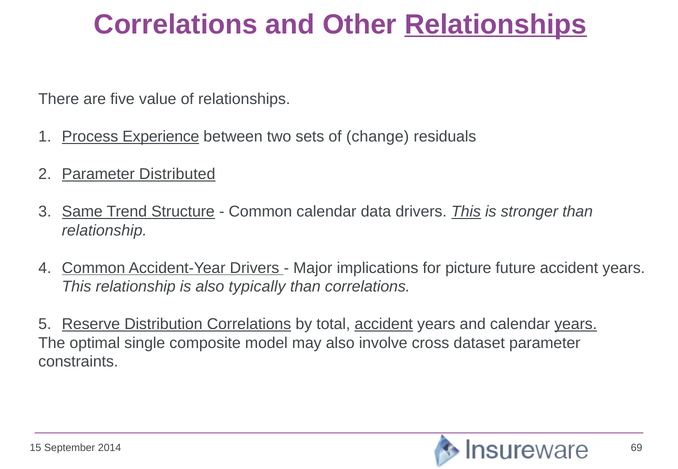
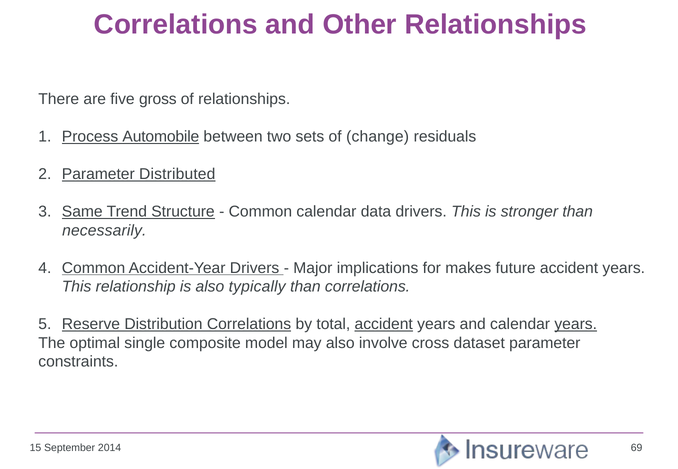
Relationships at (496, 24) underline: present -> none
value: value -> gross
Experience: Experience -> Automobile
This at (466, 212) underline: present -> none
relationship at (104, 231): relationship -> necessarily
picture: picture -> makes
